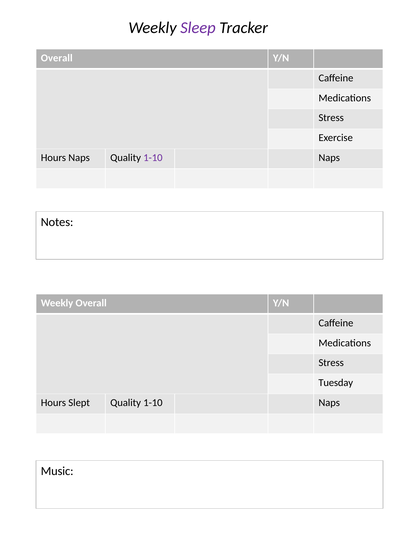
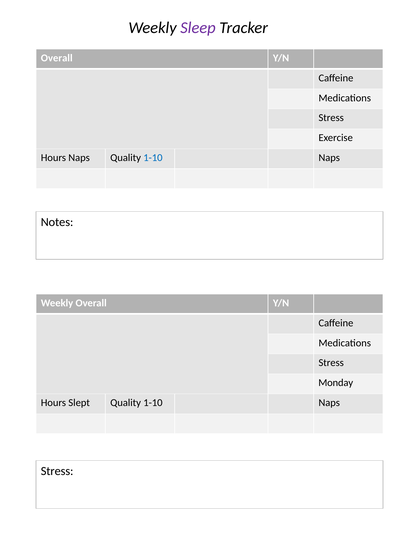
1-10 at (153, 158) colour: purple -> blue
Tuesday: Tuesday -> Monday
Music at (57, 471): Music -> Stress
